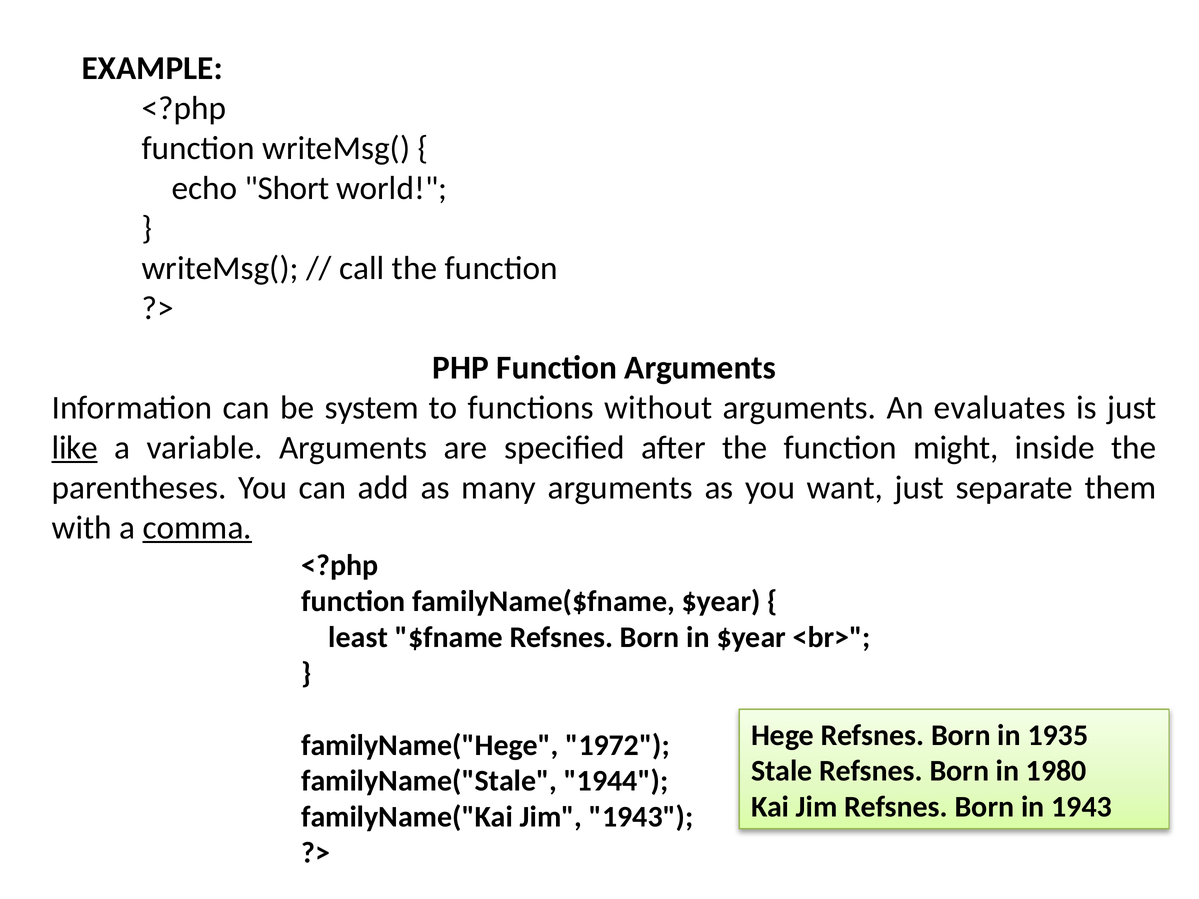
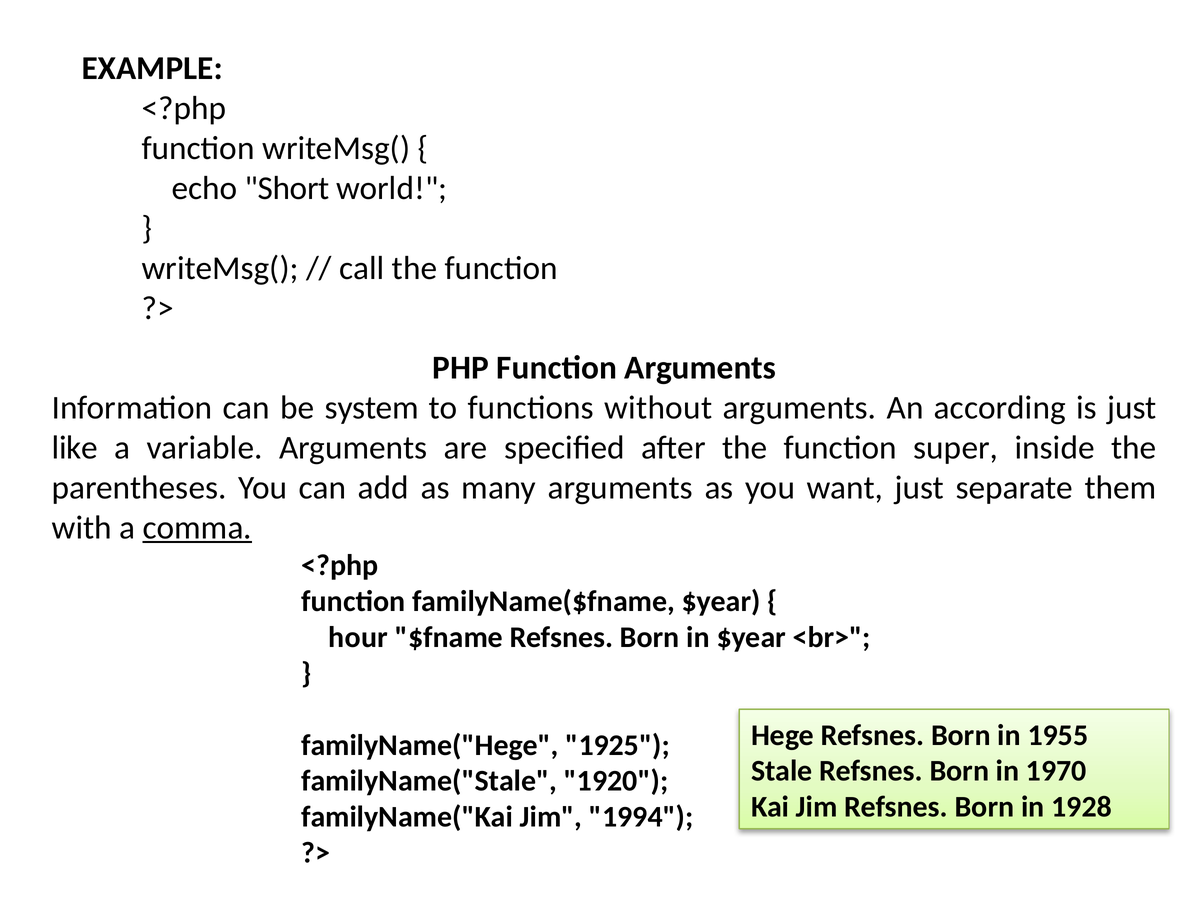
evaluates: evaluates -> according
like underline: present -> none
might: might -> super
least: least -> hour
1935: 1935 -> 1955
1972: 1972 -> 1925
1980: 1980 -> 1970
1944: 1944 -> 1920
in 1943: 1943 -> 1928
Jim 1943: 1943 -> 1994
